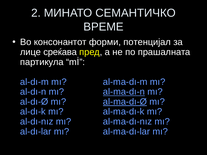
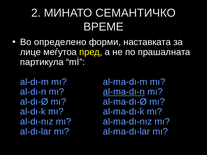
консонантот: консонантот -> определено
потенцијал: потенцијал -> наставката
среќава: среќава -> меѓутоа
al-ma-dı-Ø underline: present -> none
